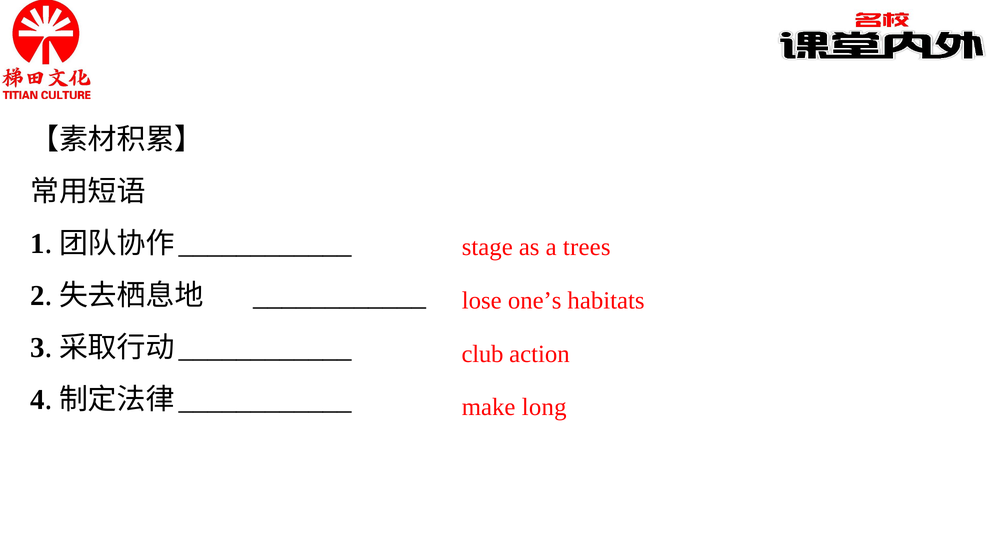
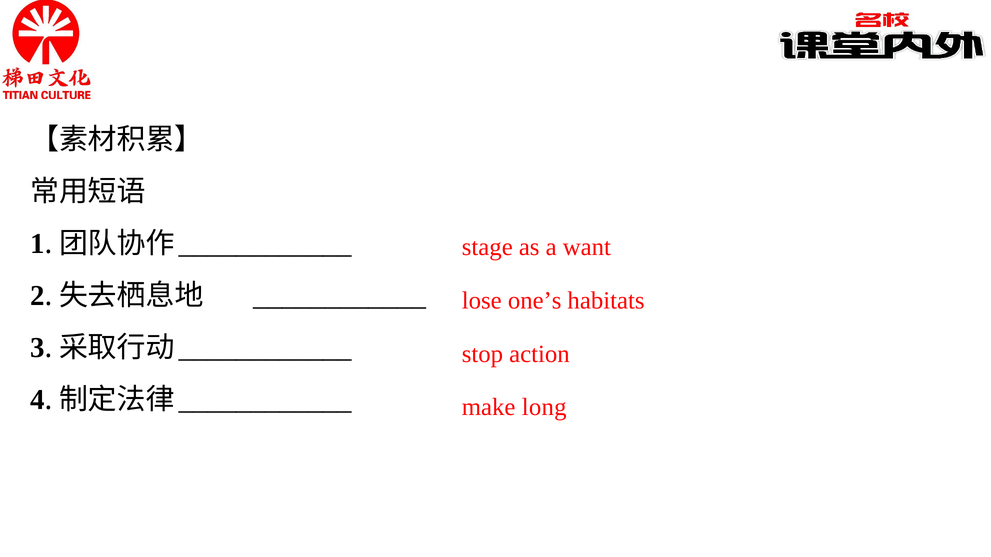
trees: trees -> want
club: club -> stop
